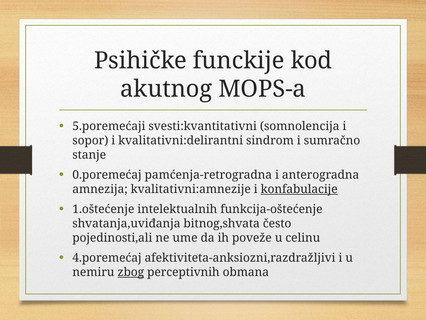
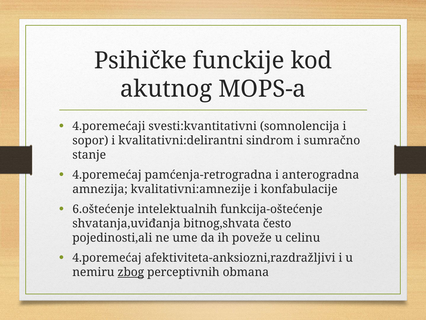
5.poremećaji: 5.poremećaji -> 4.poremećaji
0.poremećaj at (107, 175): 0.poremećaj -> 4.poremećaj
konfabulacije underline: present -> none
1.oštećenje: 1.oštećenje -> 6.oštećenje
